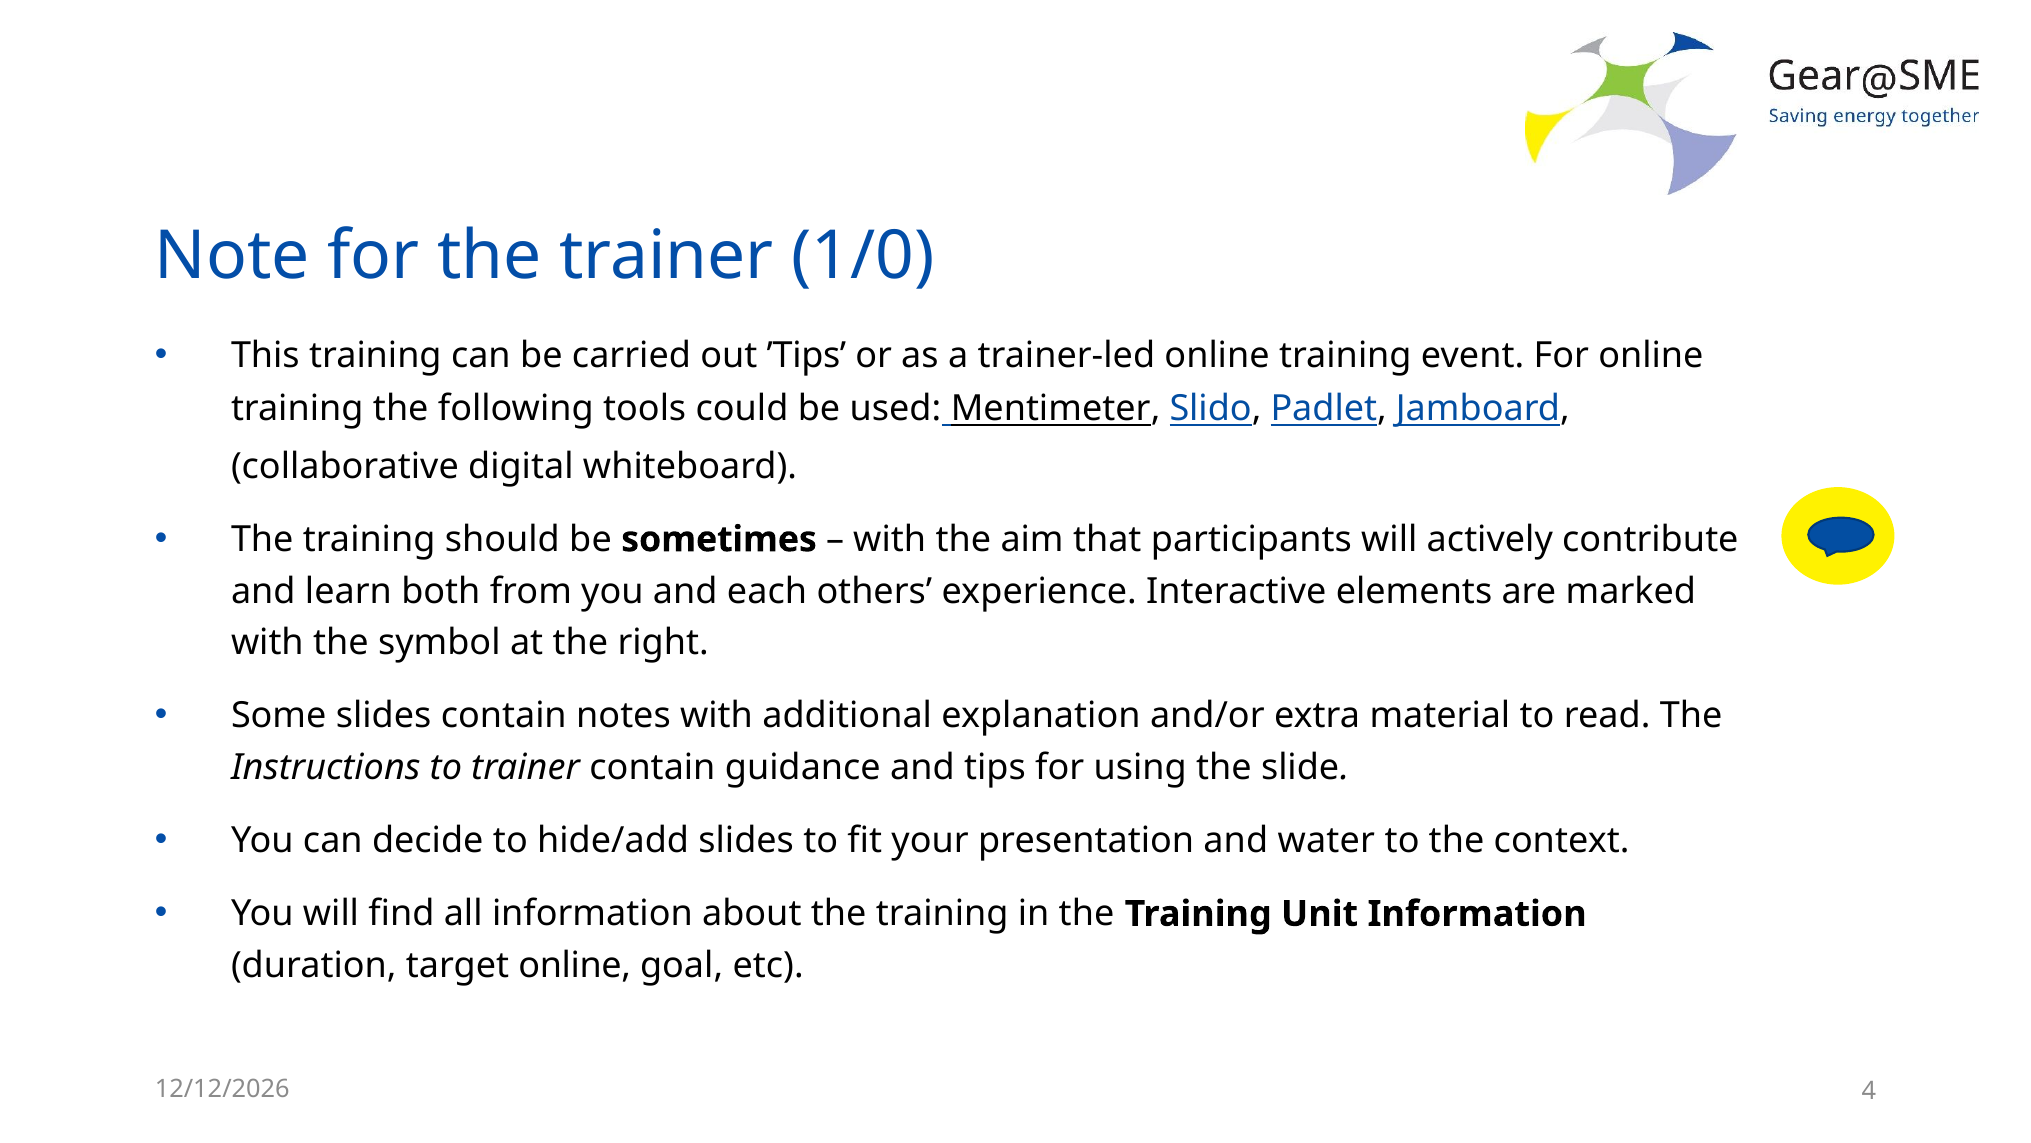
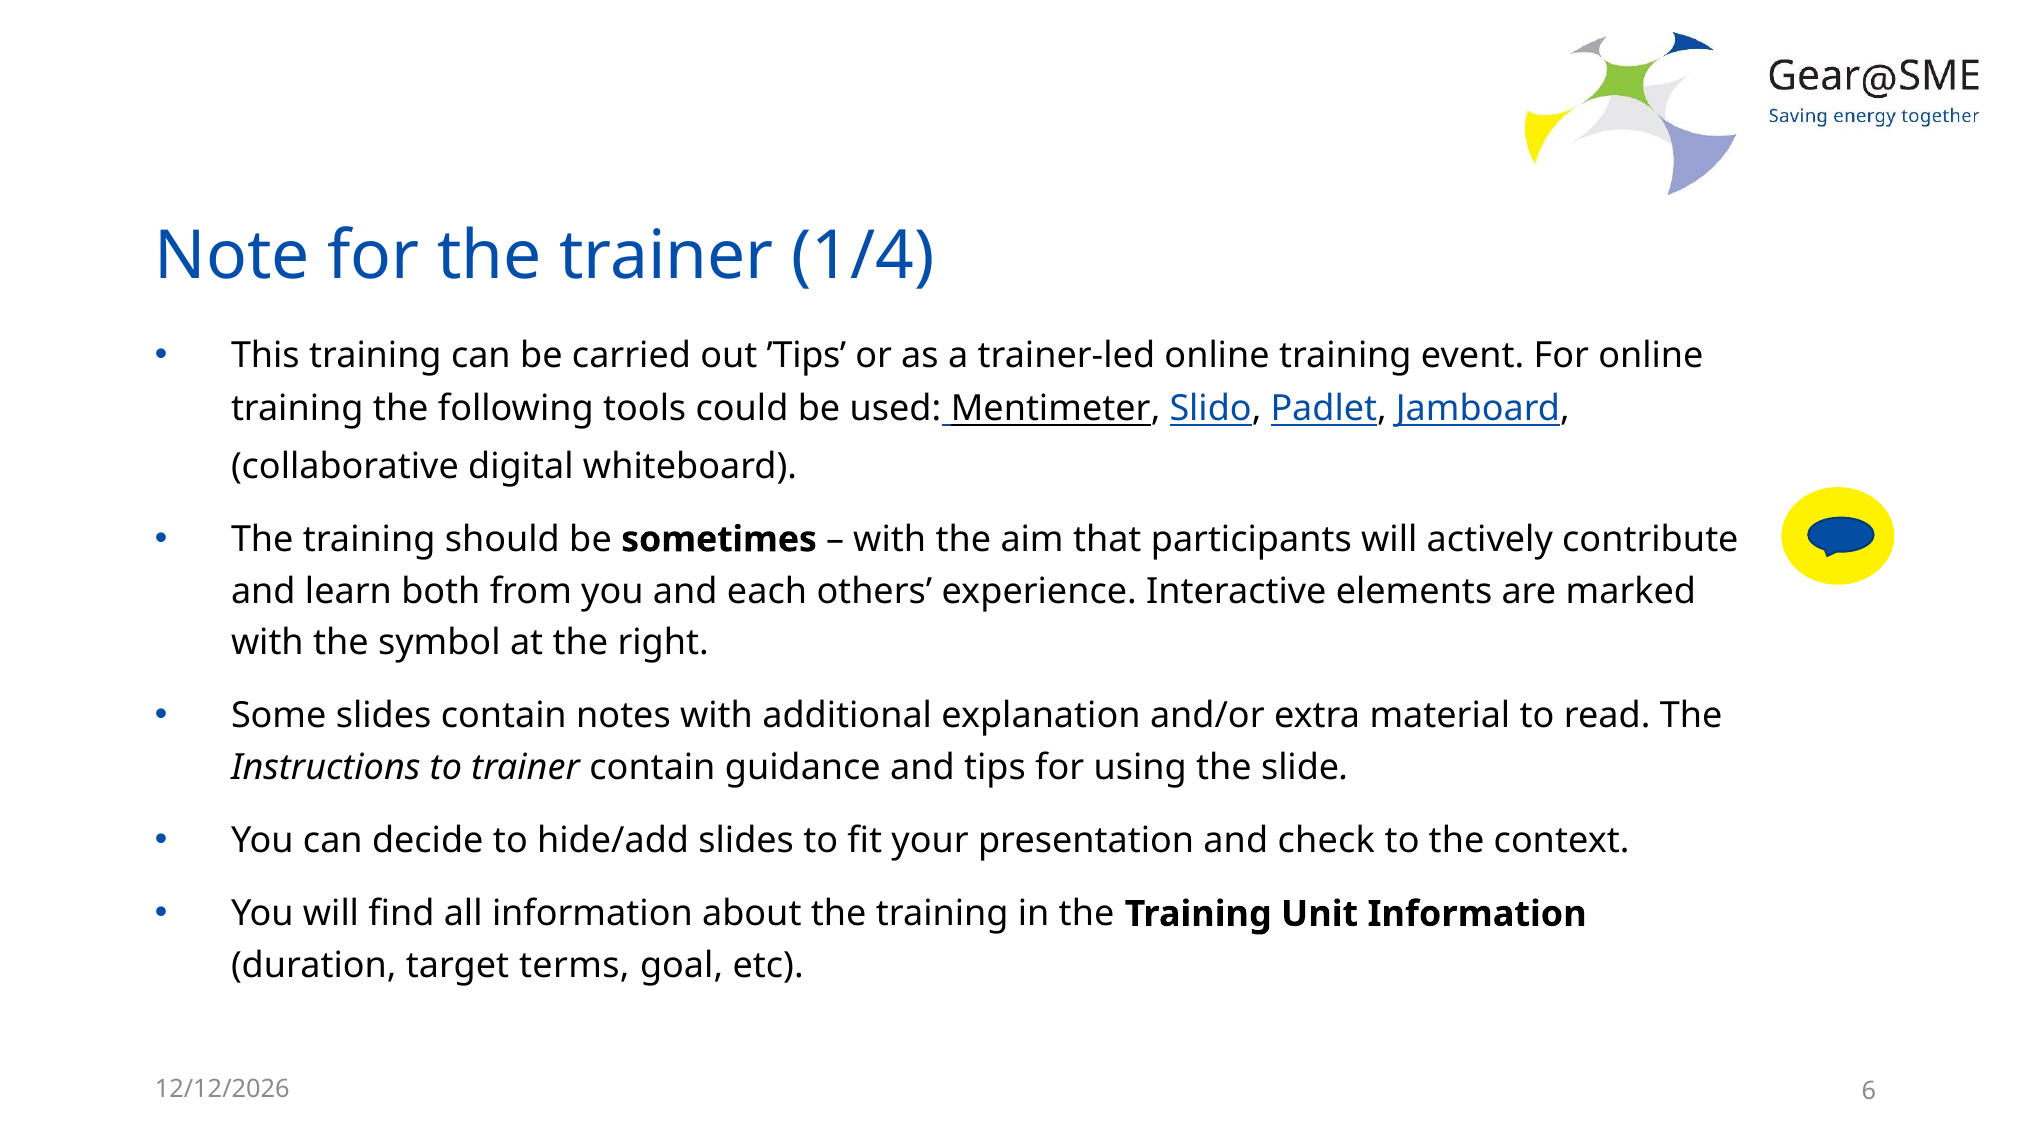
1/0: 1/0 -> 1/4
water: water -> check
target online: online -> terms
4: 4 -> 6
